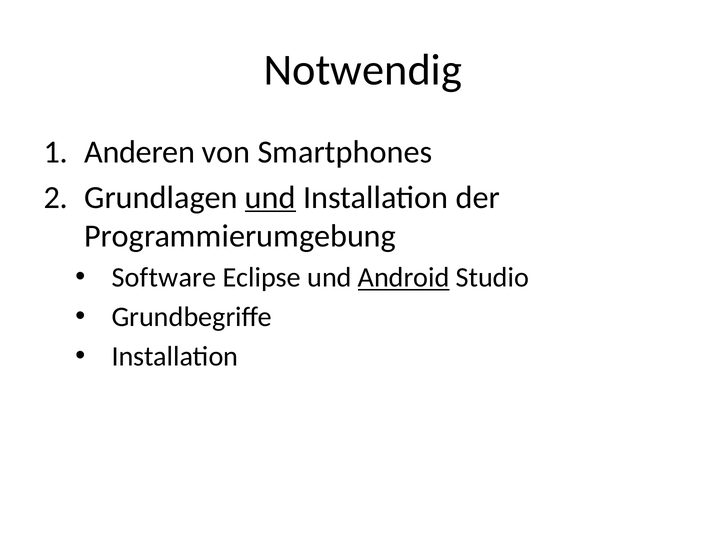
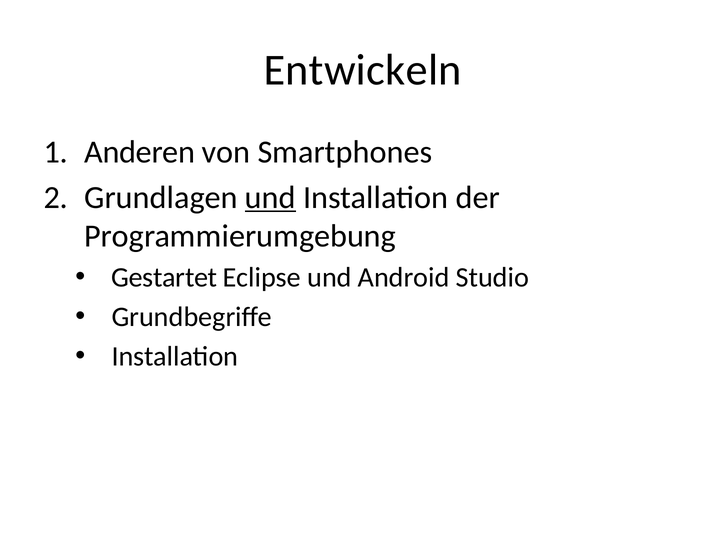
Notwendig: Notwendig -> Entwickeln
Software: Software -> Gestartet
Android underline: present -> none
